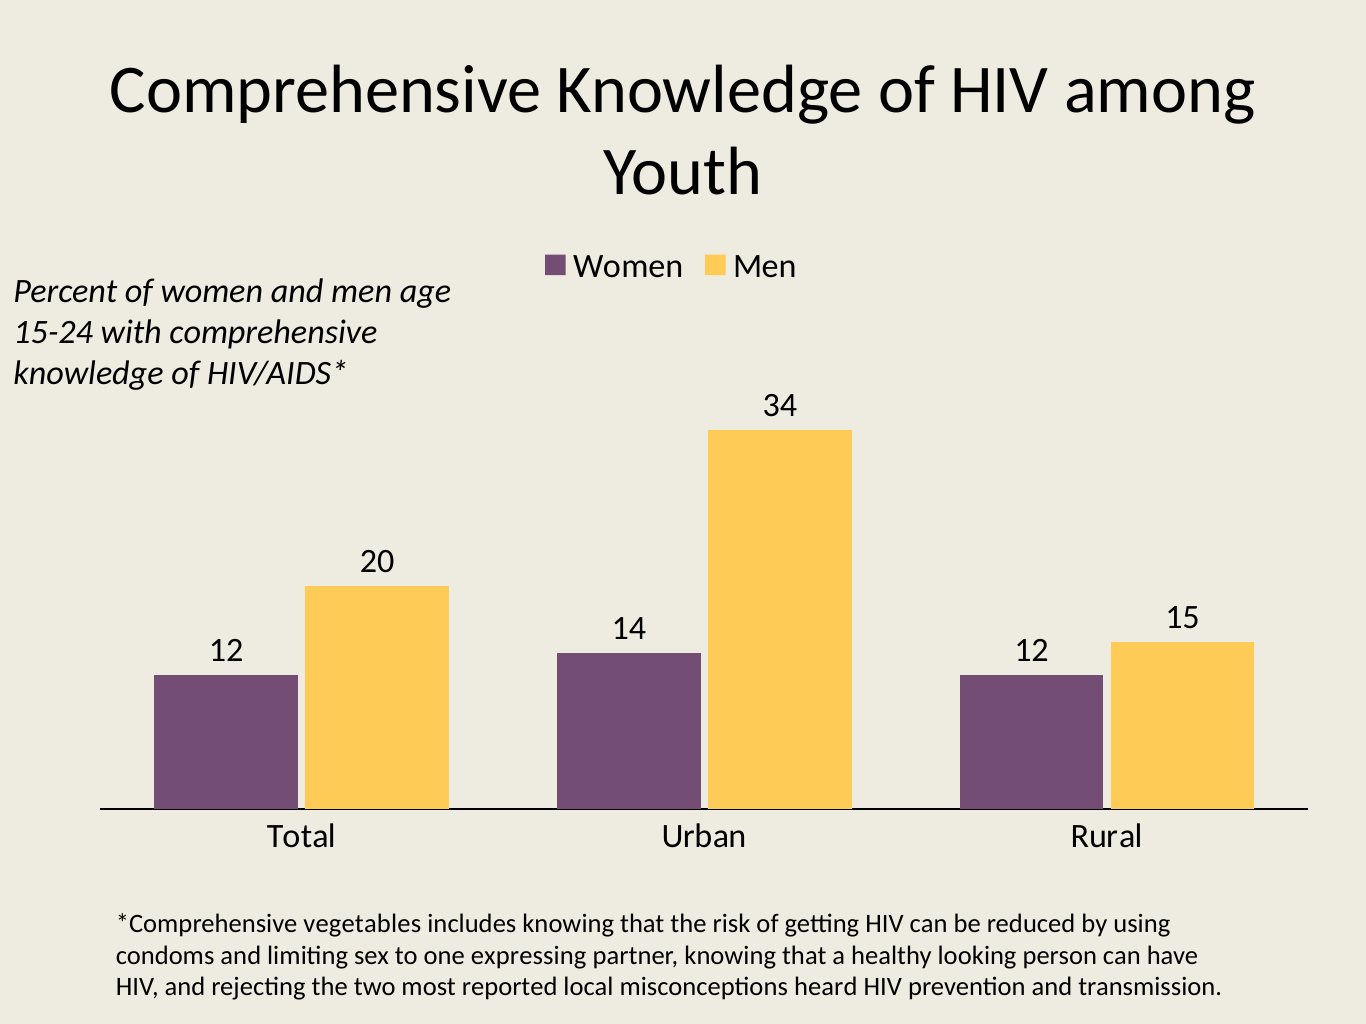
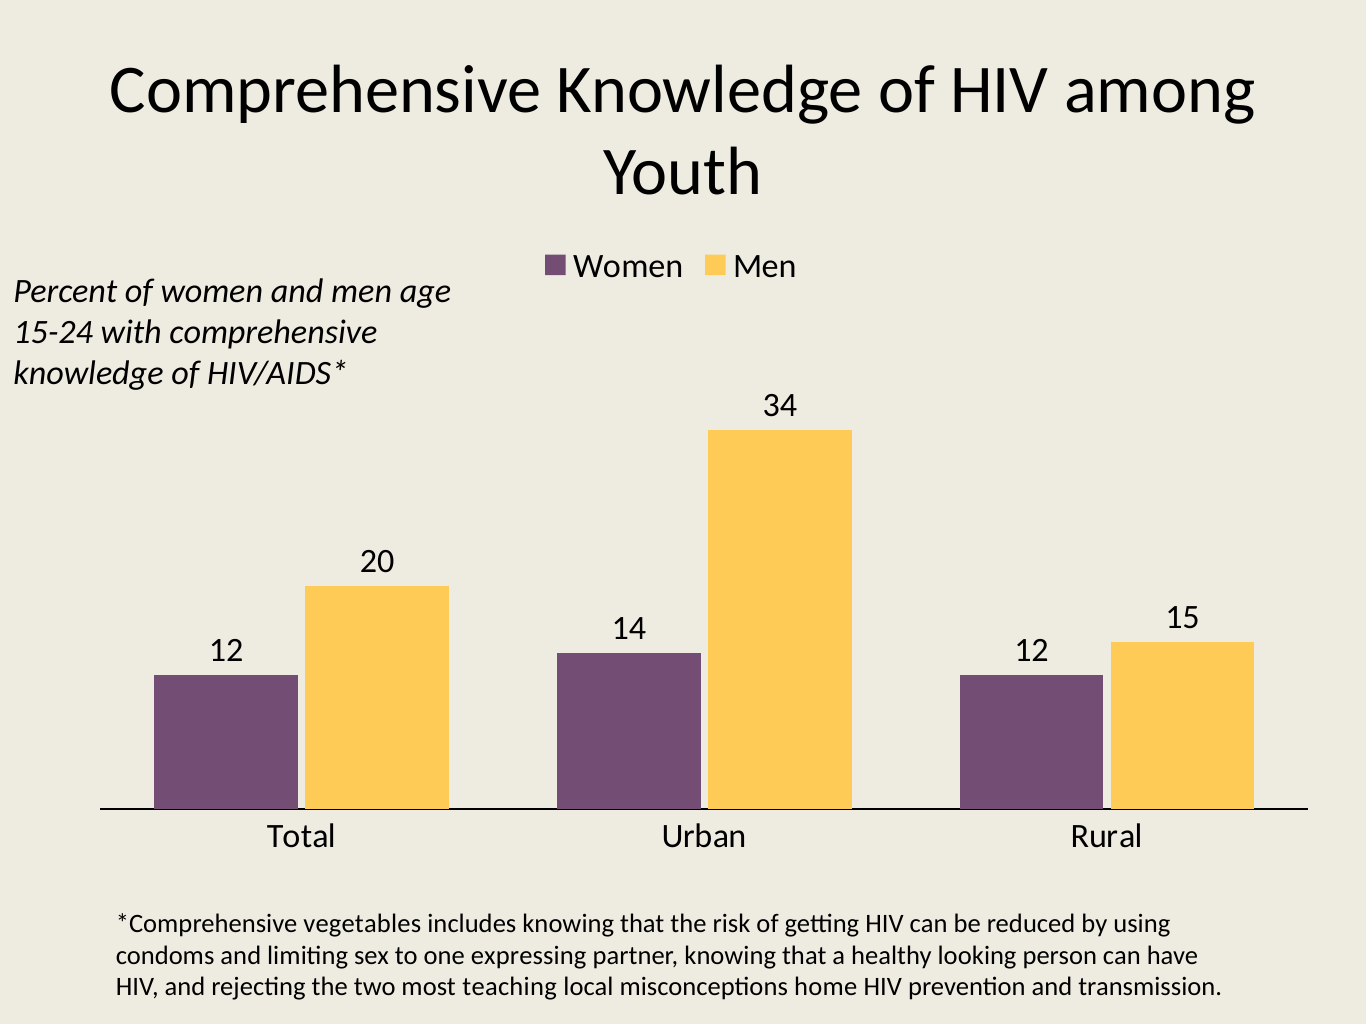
reported: reported -> teaching
heard: heard -> home
